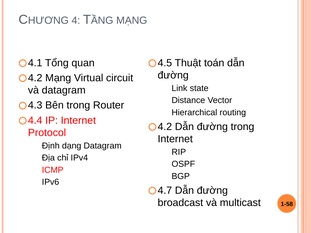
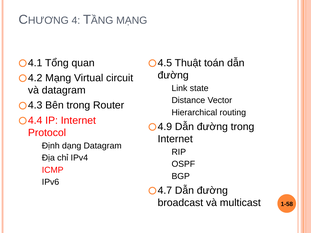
4.2 at (165, 127): 4.2 -> 4.9
